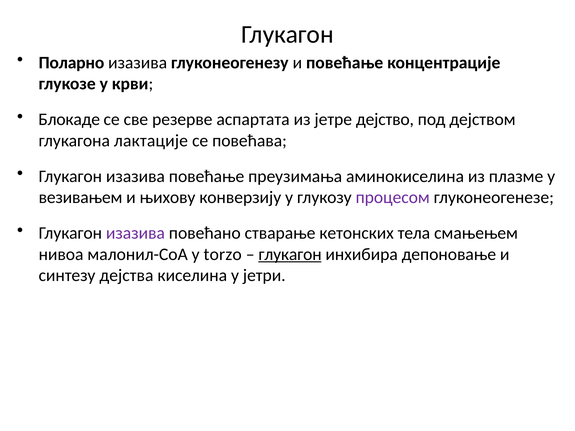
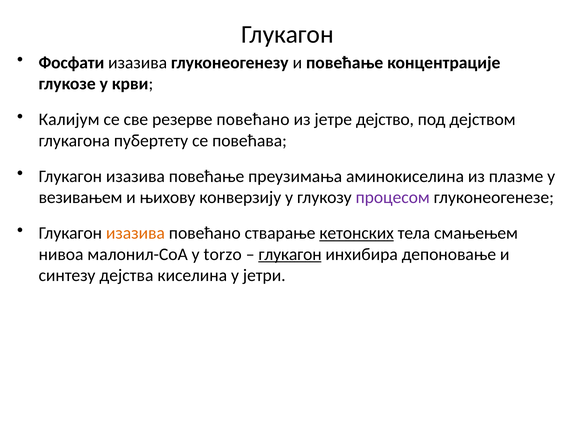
Поларно: Поларно -> Фосфати
Блокаде: Блокаде -> Калијум
резерве аспартата: аспартата -> повећано
лактације: лактације -> пубертету
изазива at (135, 233) colour: purple -> orange
кетонских underline: none -> present
